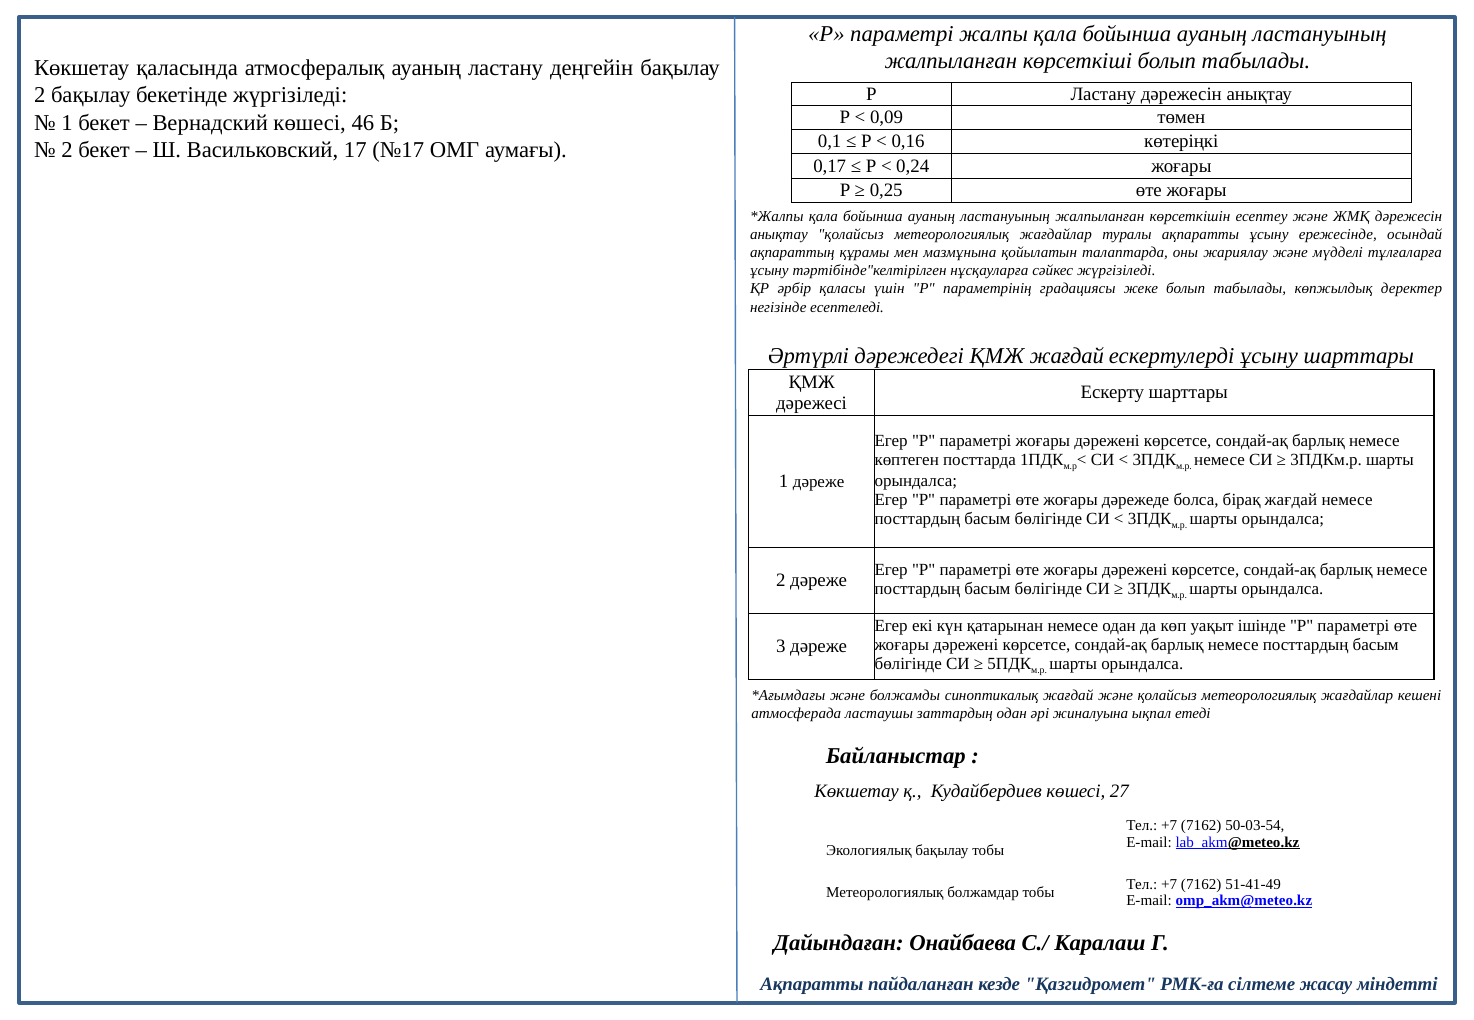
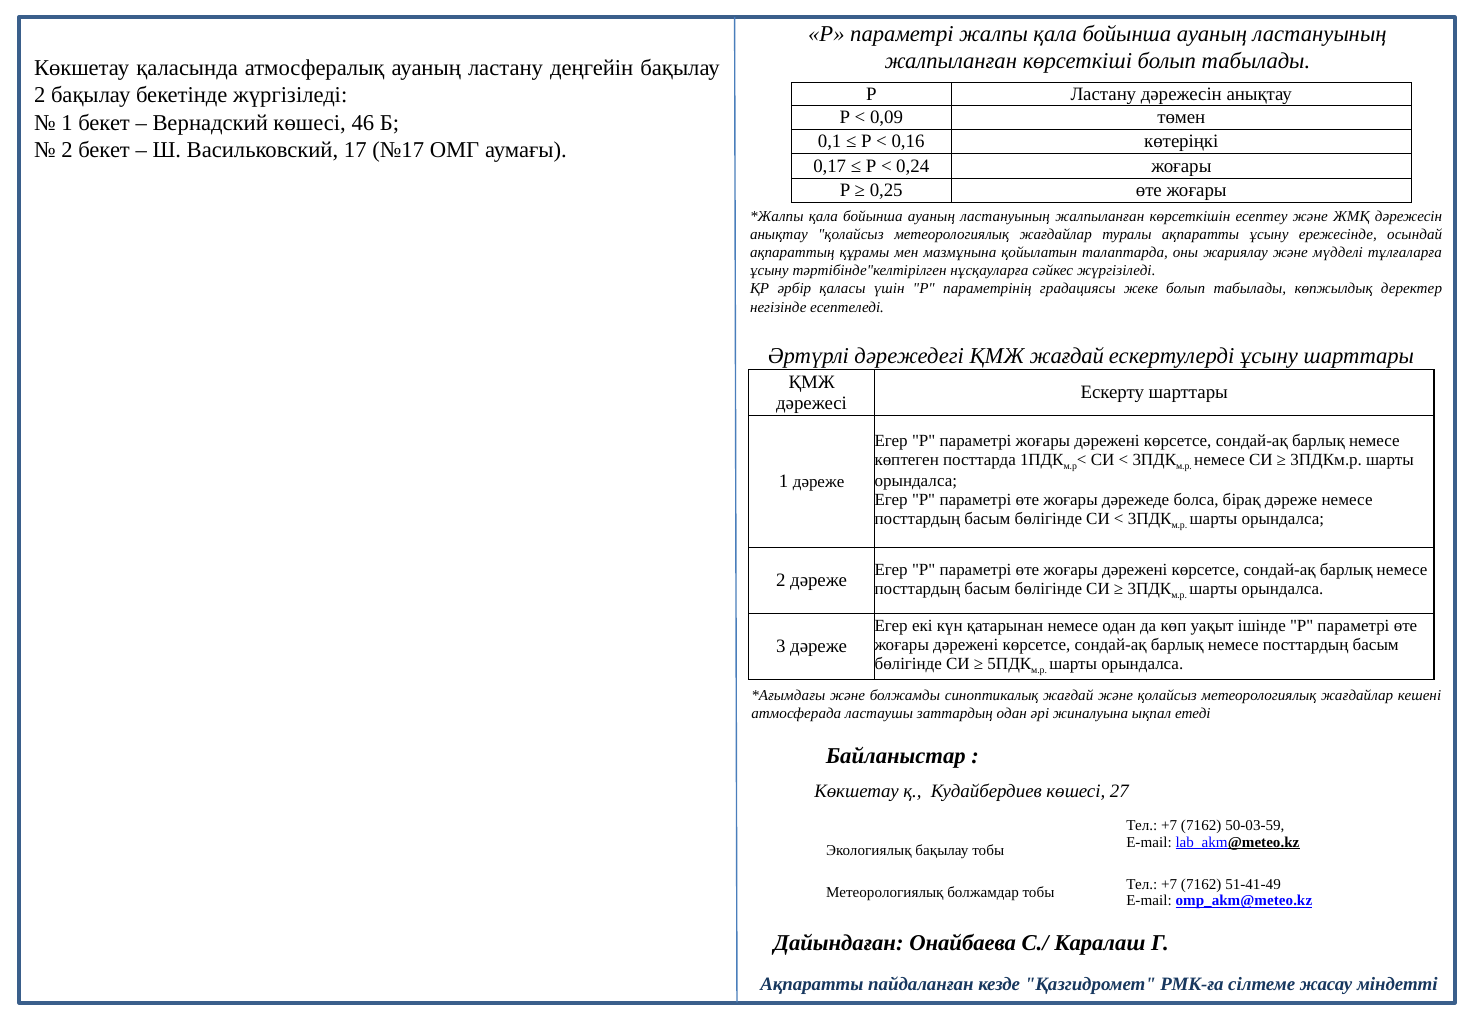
бірақ жағдай: жағдай -> дәреже
50-03-54: 50-03-54 -> 50-03-59
